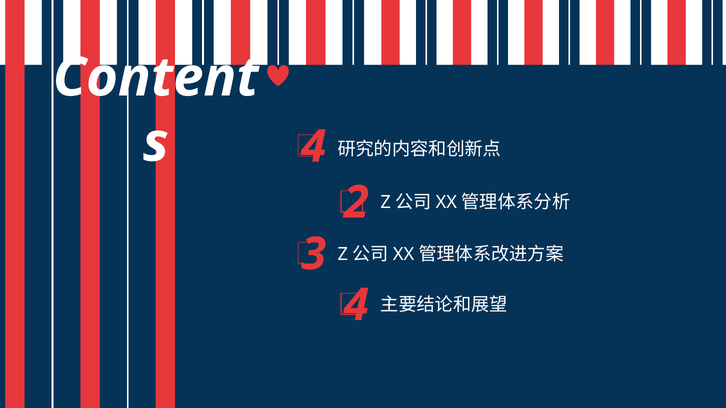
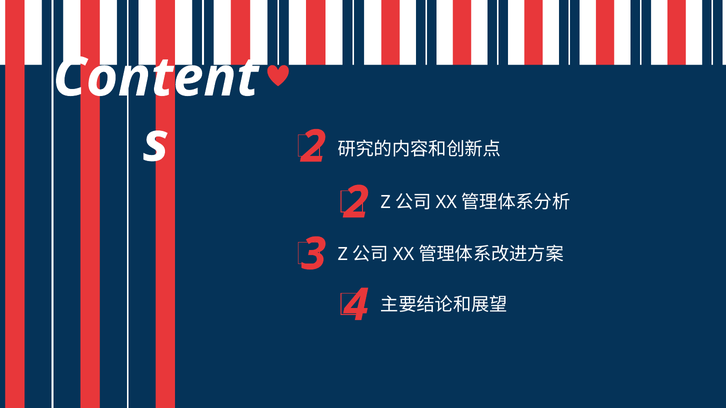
4 at (314, 147): 4 -> 2
